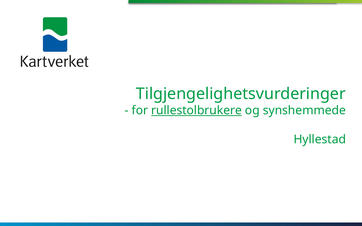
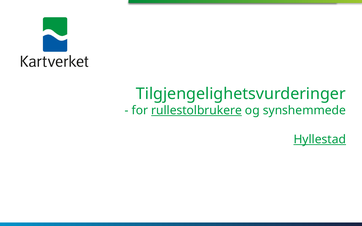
Hyllestad underline: none -> present
